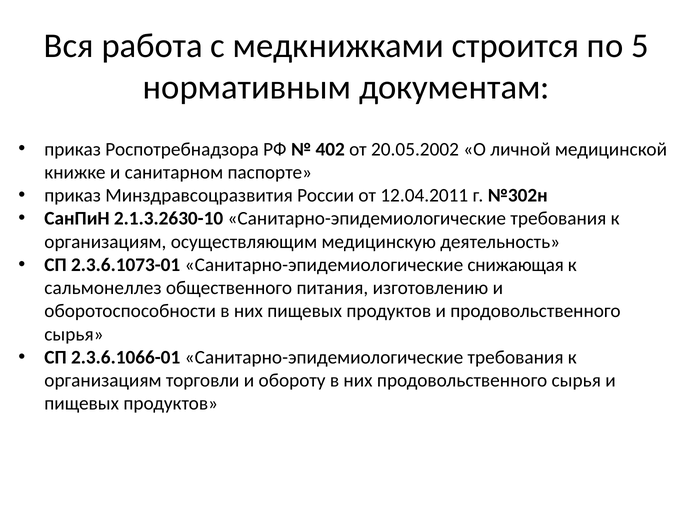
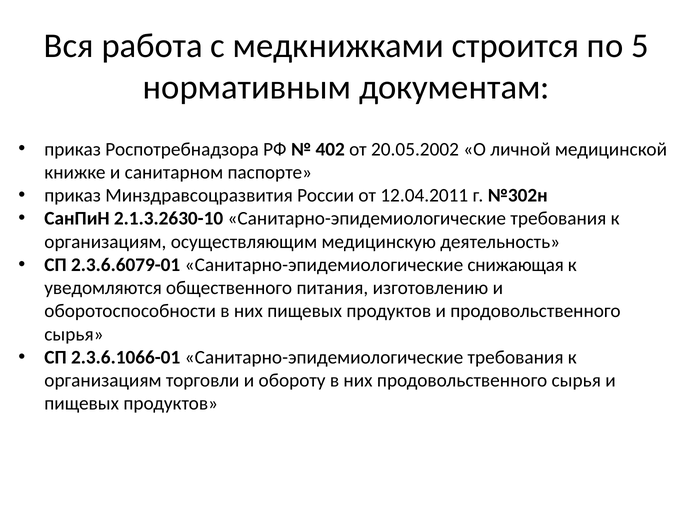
2.3.6.1073-01: 2.3.6.1073-01 -> 2.3.6.6079-01
сальмонеллез: сальмонеллез -> уведомляются
